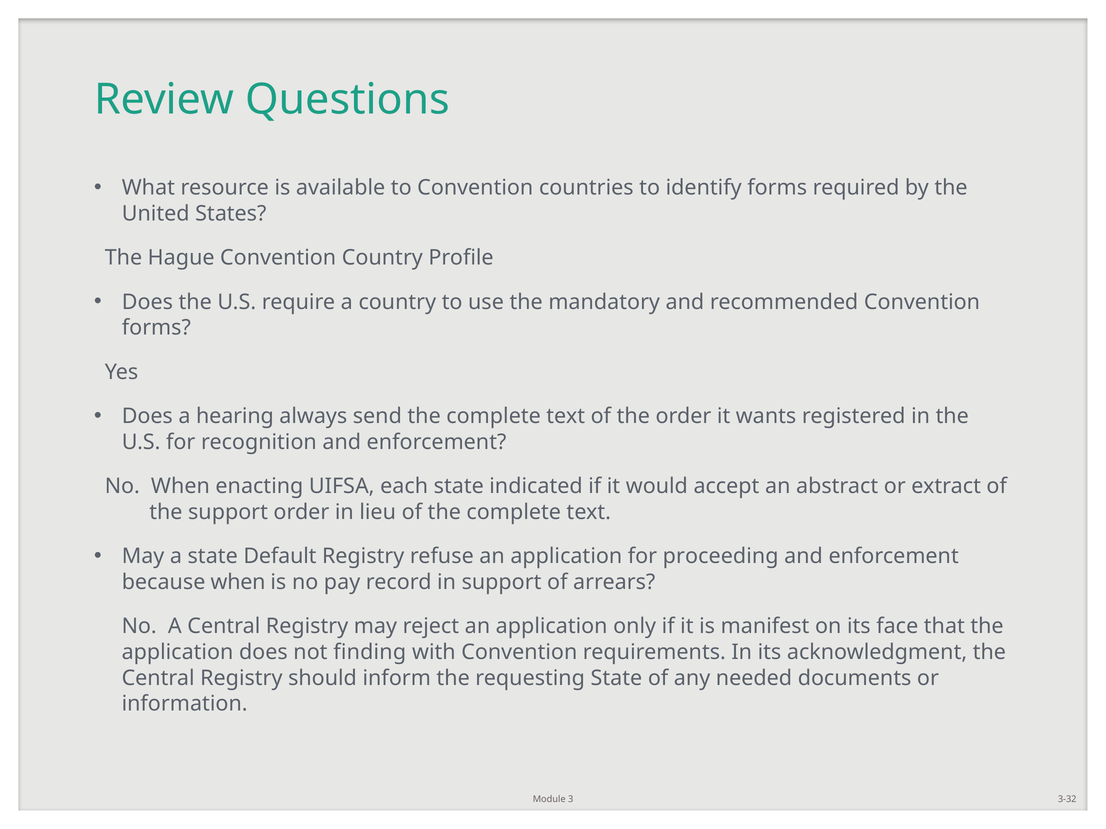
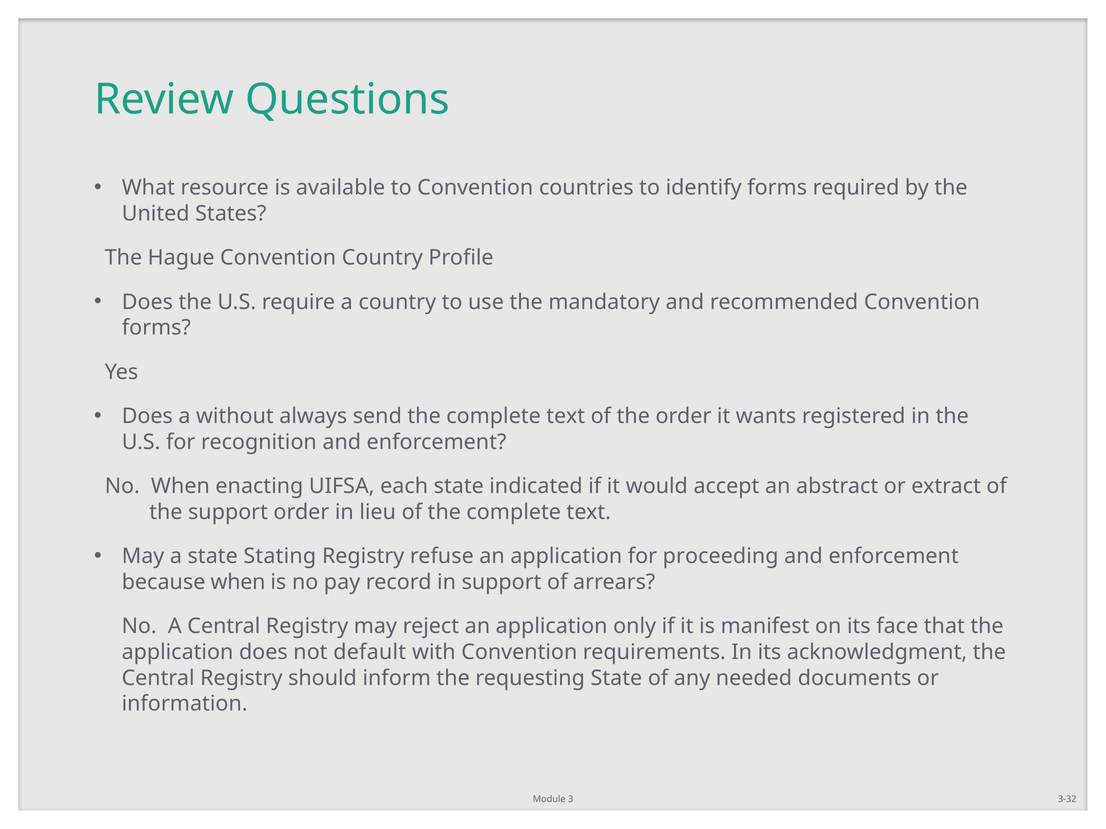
hearing: hearing -> without
Default: Default -> Stating
finding: finding -> default
